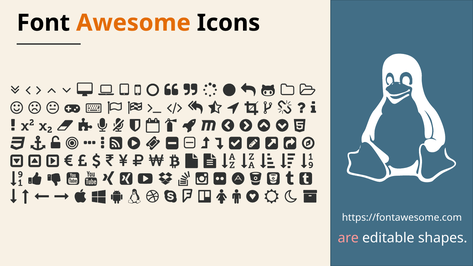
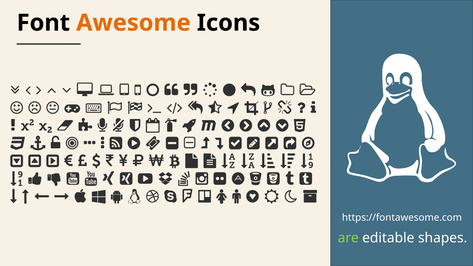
are colour: pink -> light green
